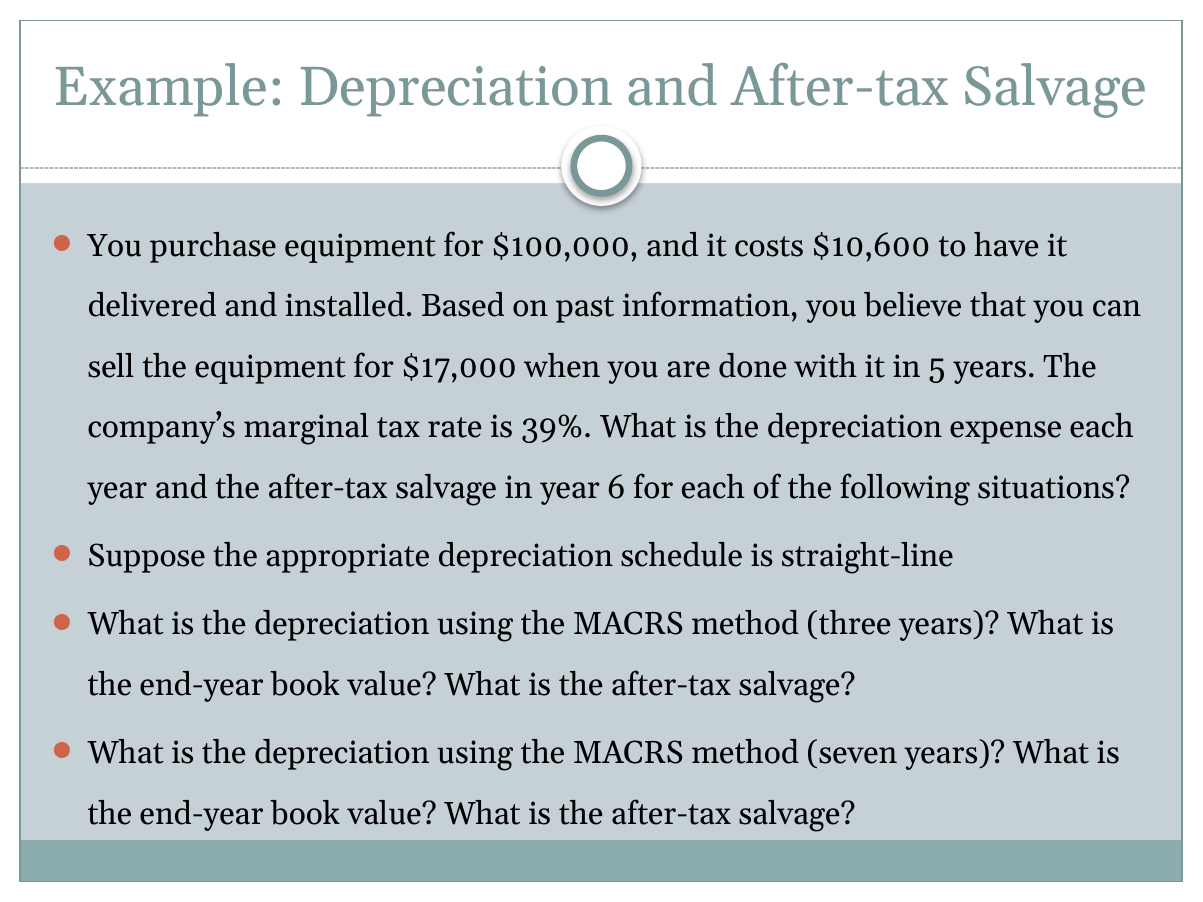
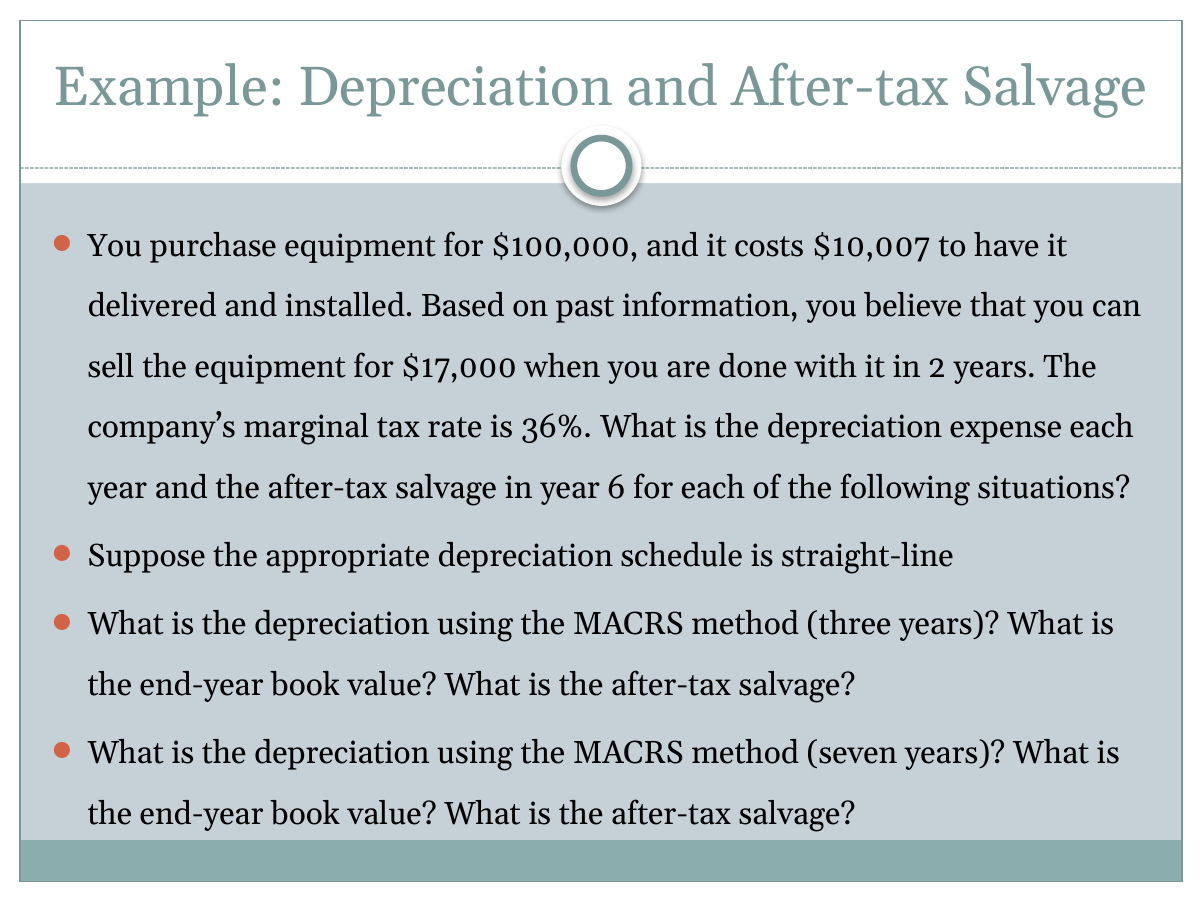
$10,600: $10,600 -> $10,007
5: 5 -> 2
39%: 39% -> 36%
